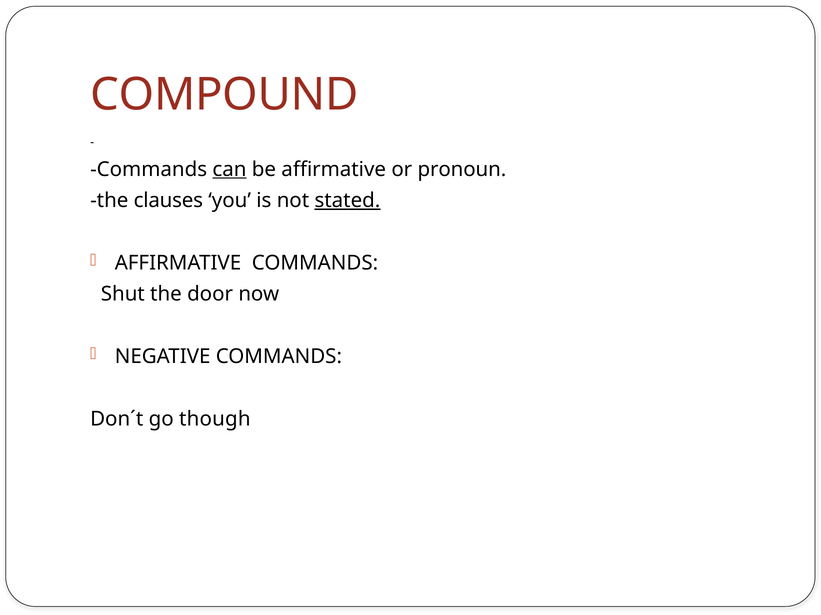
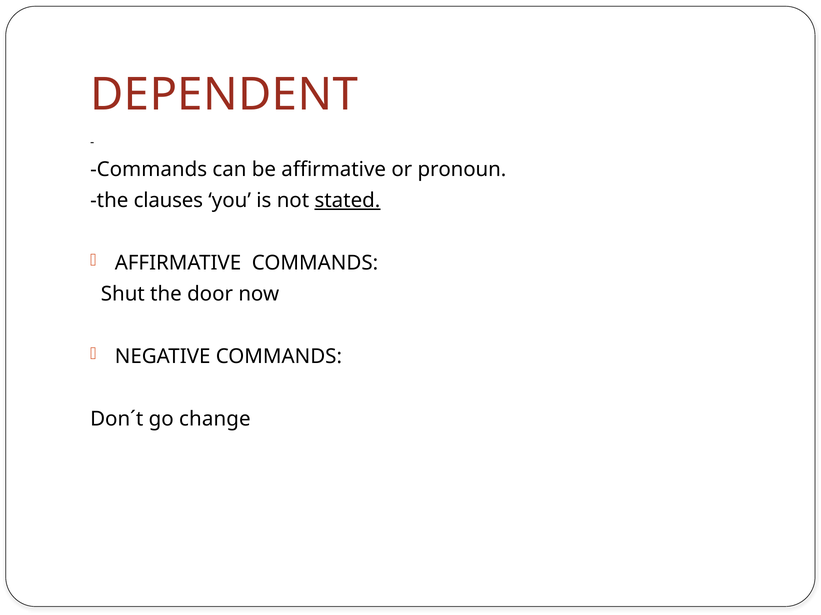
COMPOUND: COMPOUND -> DEPENDENT
can underline: present -> none
though: though -> change
